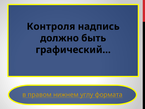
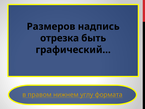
Контроля: Контроля -> Размеров
должно: должно -> отрезка
